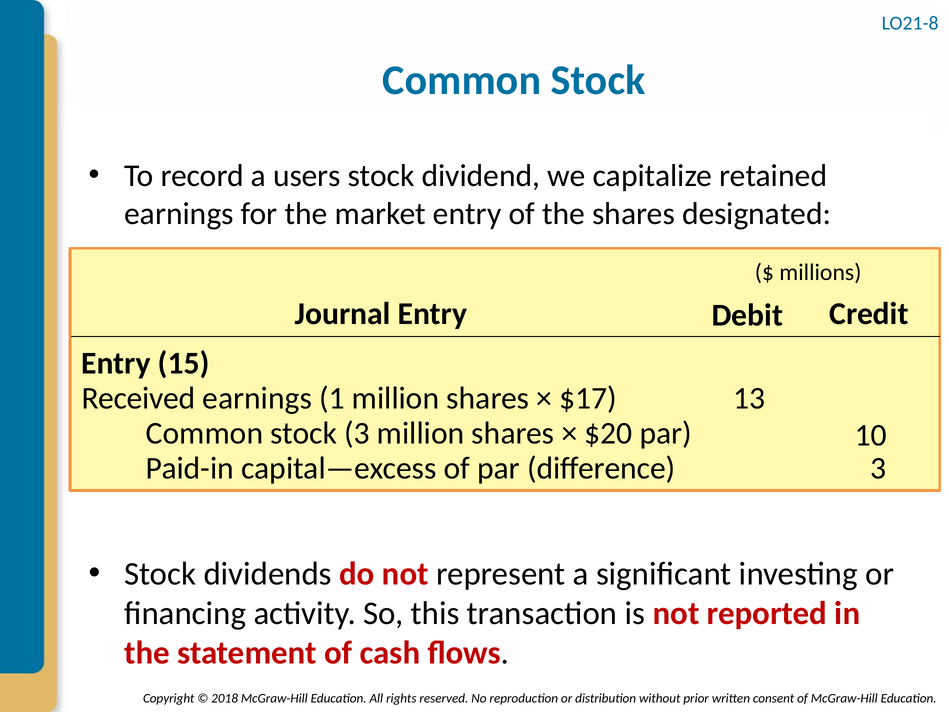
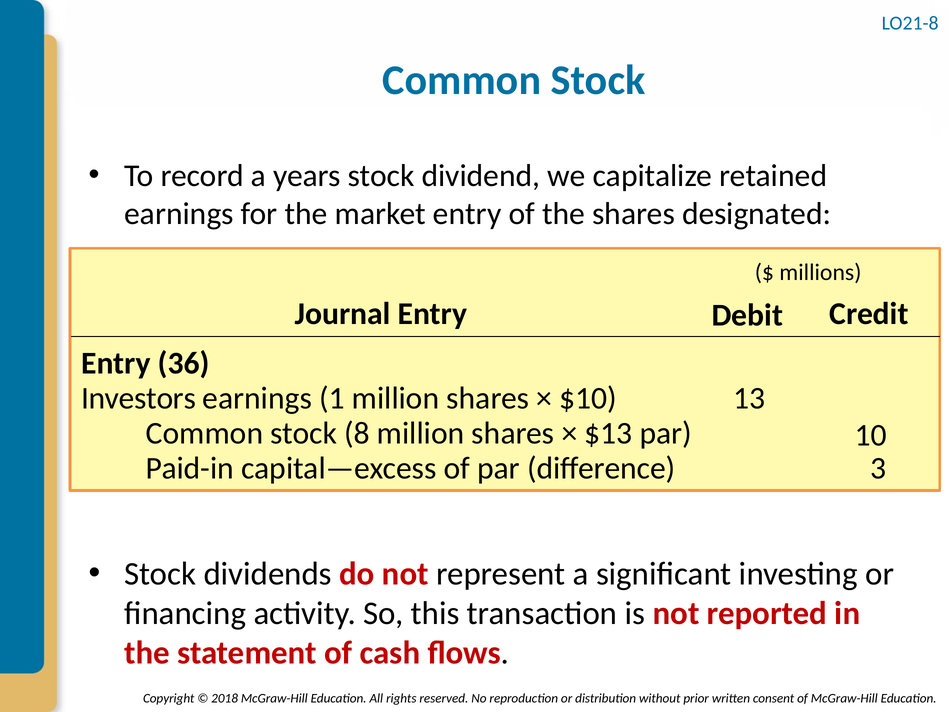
users: users -> years
15: 15 -> 36
Received: Received -> Investors
$17: $17 -> $10
stock 3: 3 -> 8
$20: $20 -> $13
